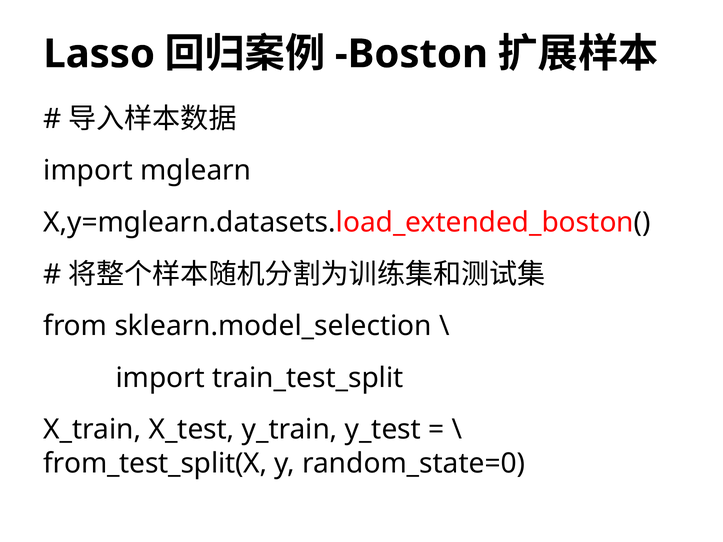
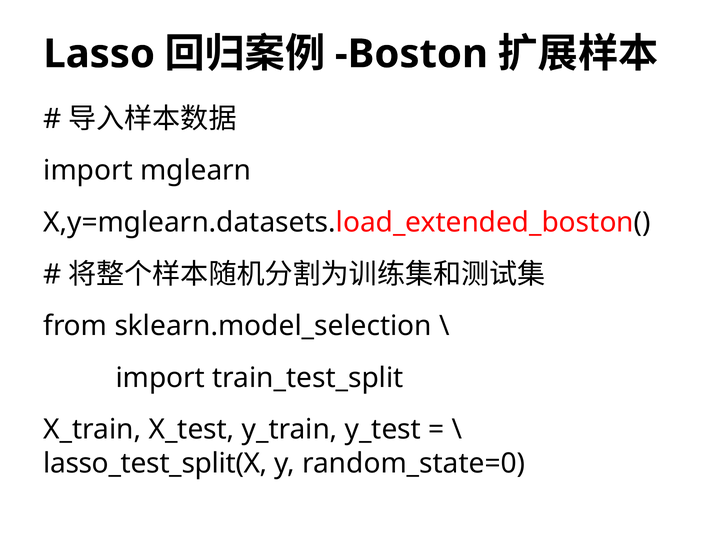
from_test_split(X: from_test_split(X -> lasso_test_split(X
